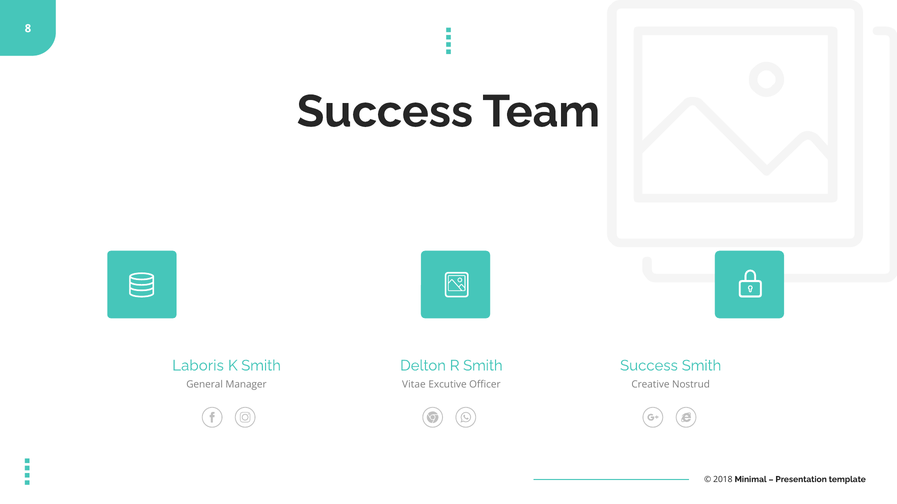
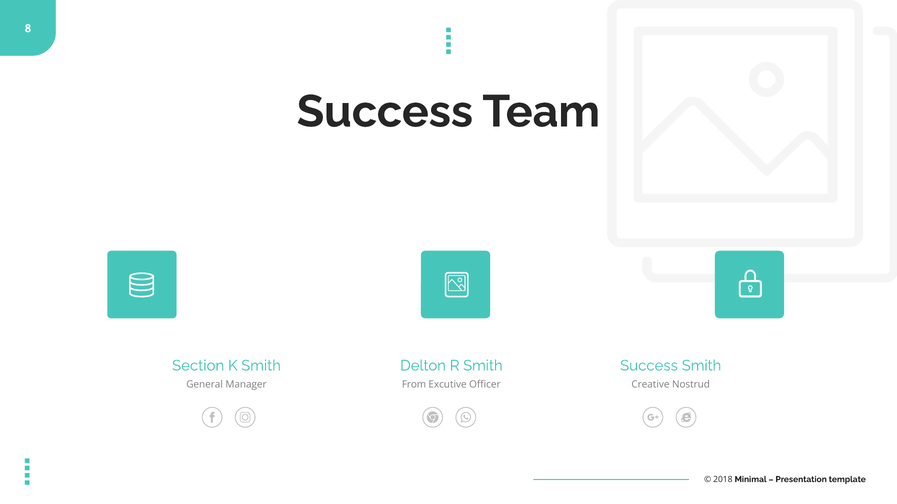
Laboris: Laboris -> Section
Vitae: Vitae -> From
